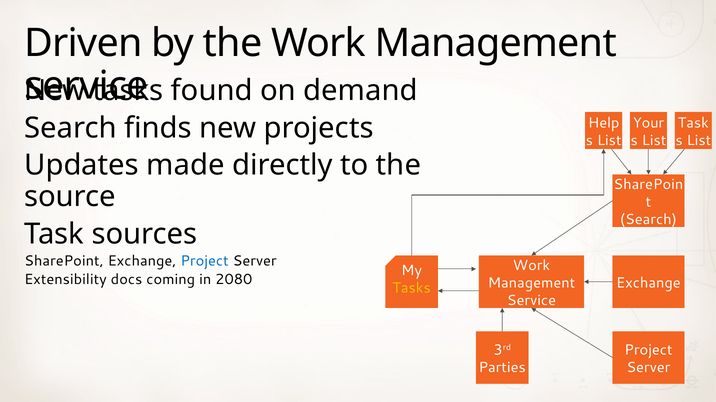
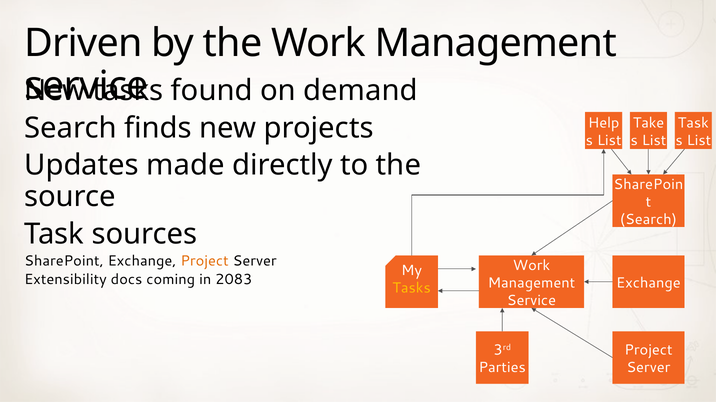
Your: Your -> Take
Project at (205, 261) colour: blue -> orange
2080: 2080 -> 2083
